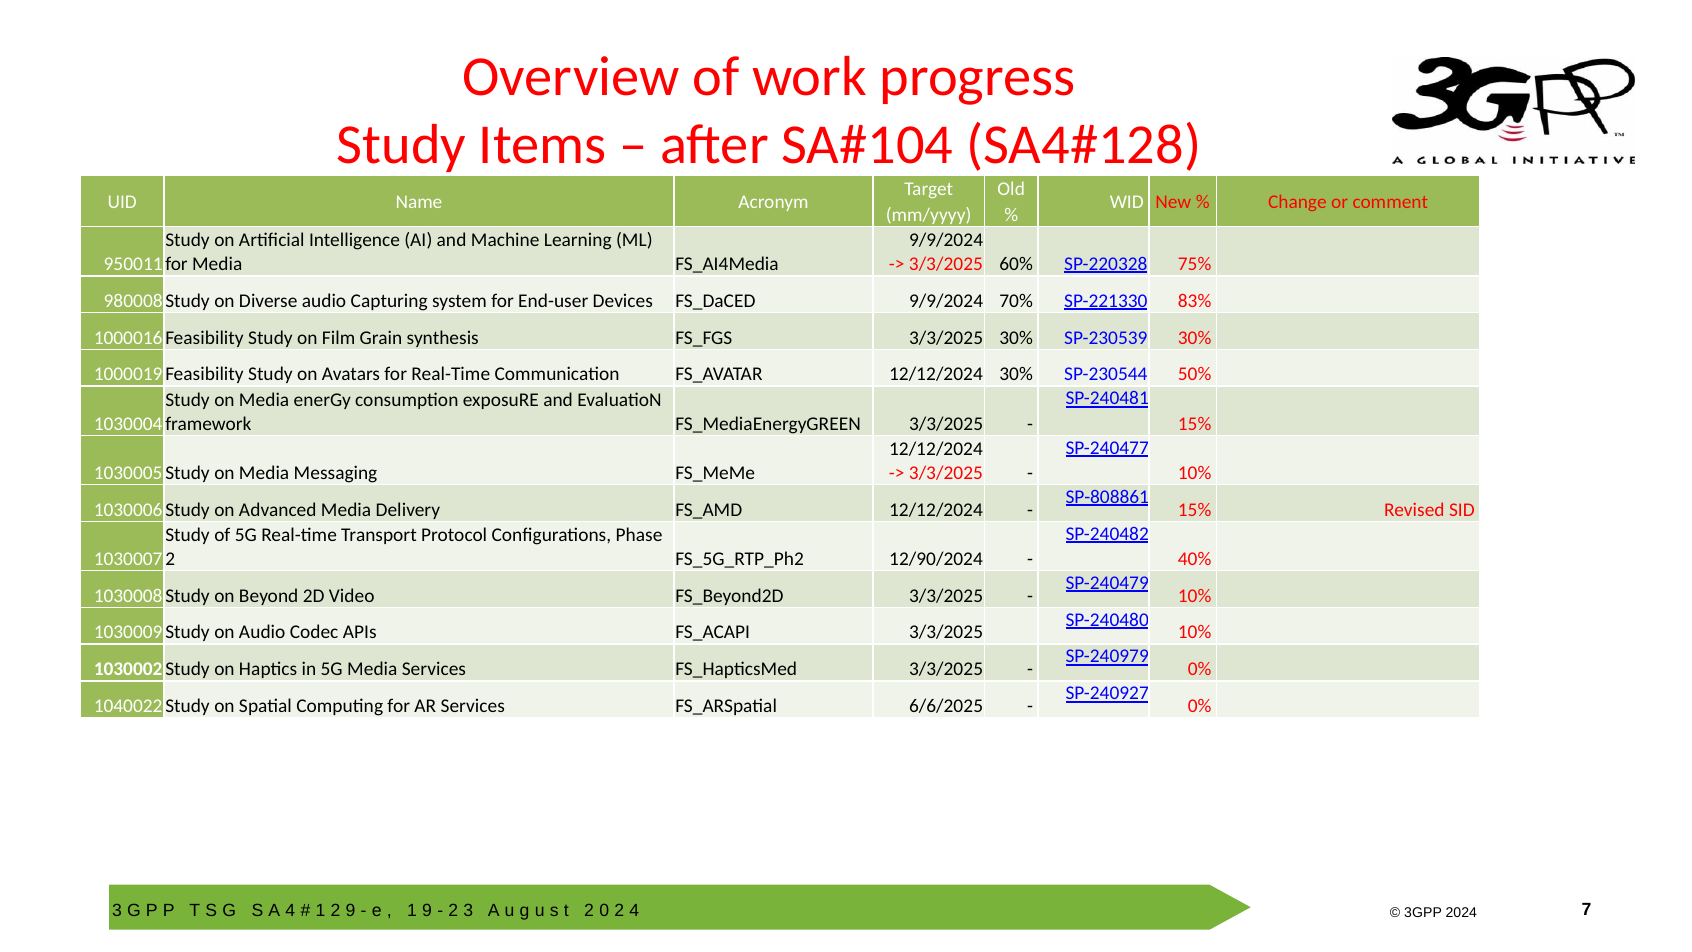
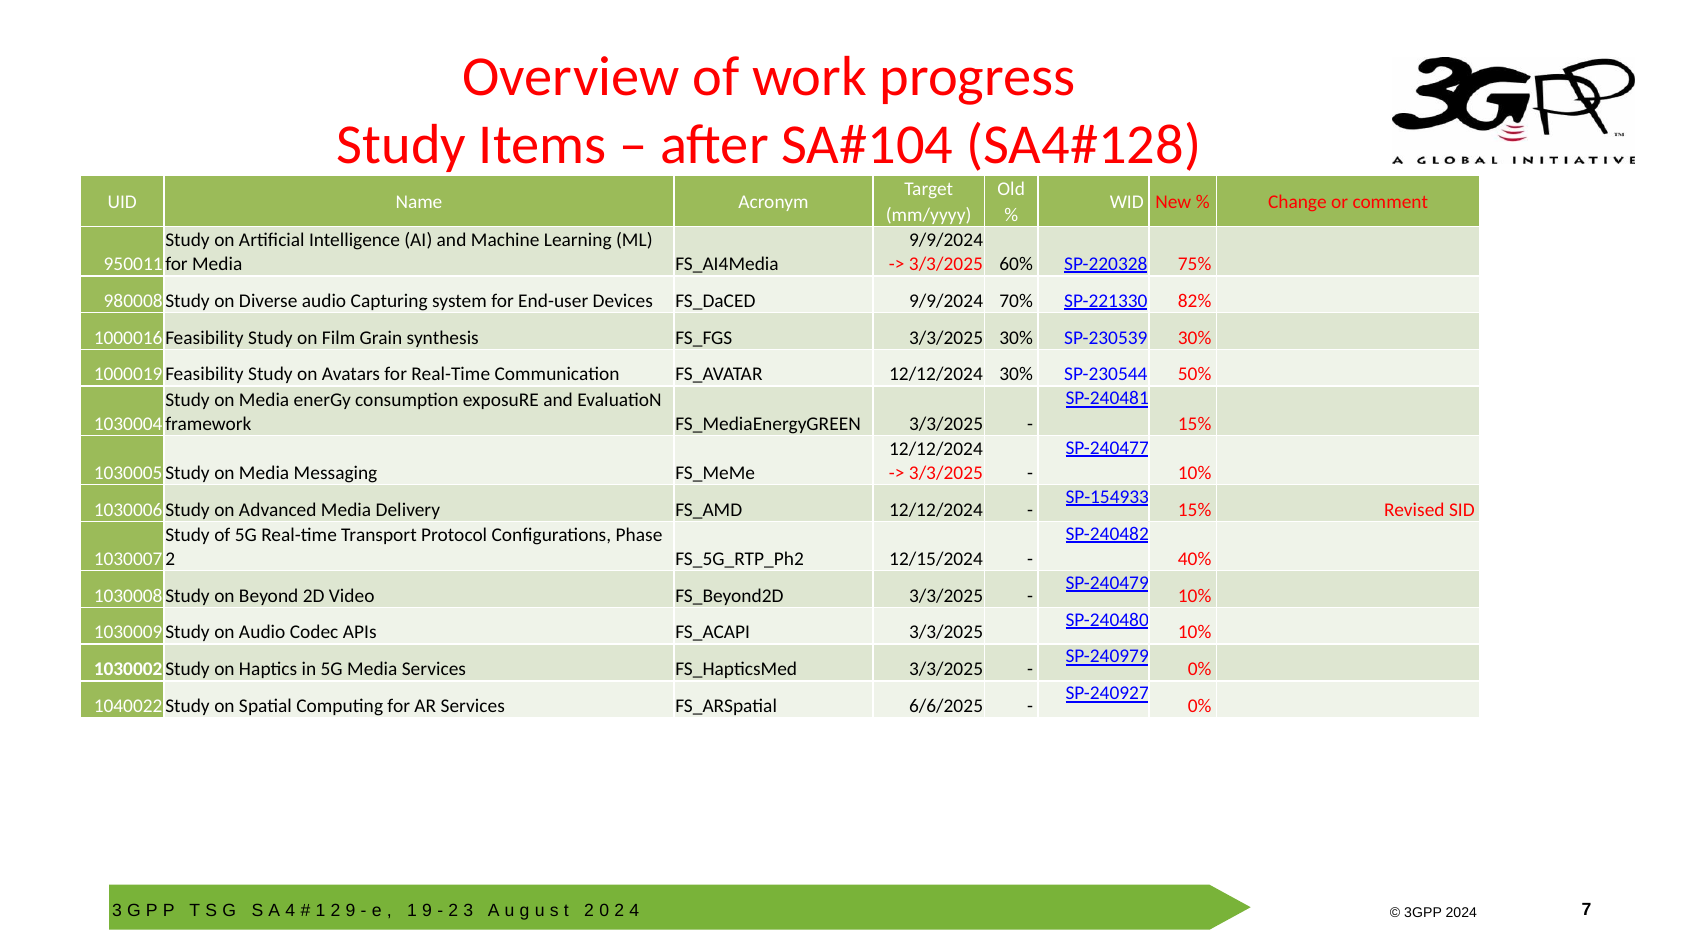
83%: 83% -> 82%
SP-808861: SP-808861 -> SP-154933
12/90/2024: 12/90/2024 -> 12/15/2024
